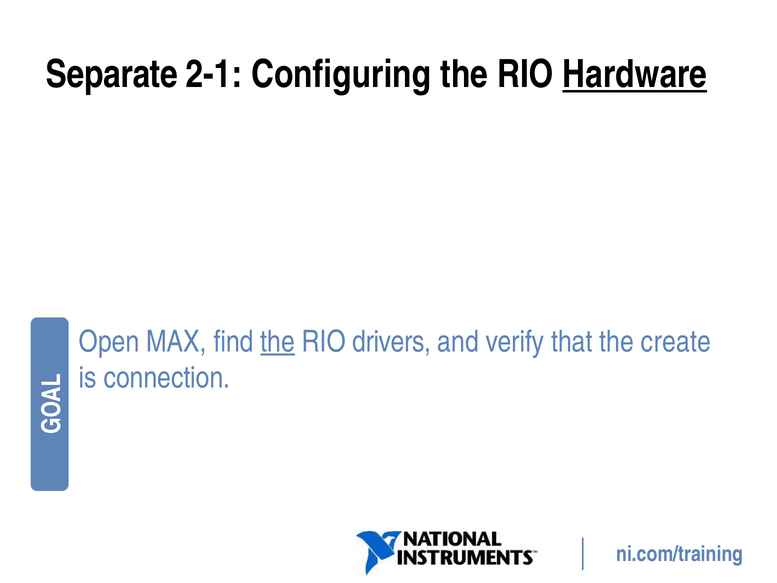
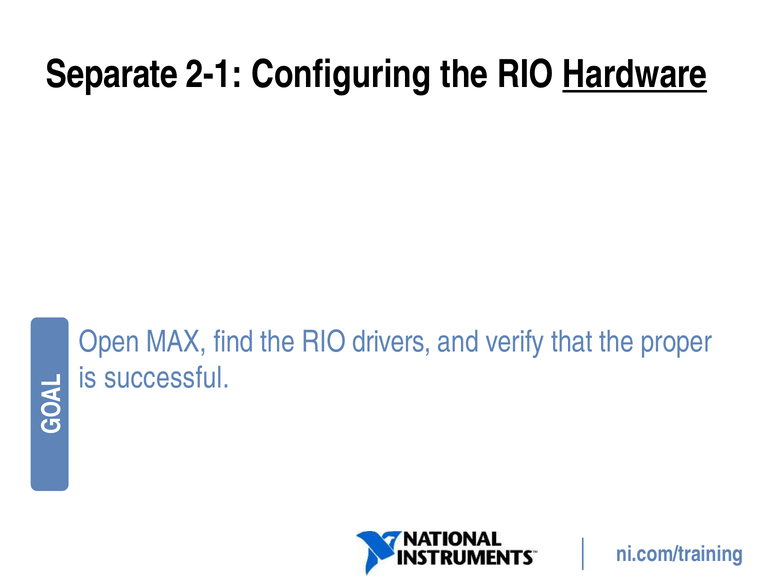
the at (278, 341) underline: present -> none
create: create -> proper
connection: connection -> successful
